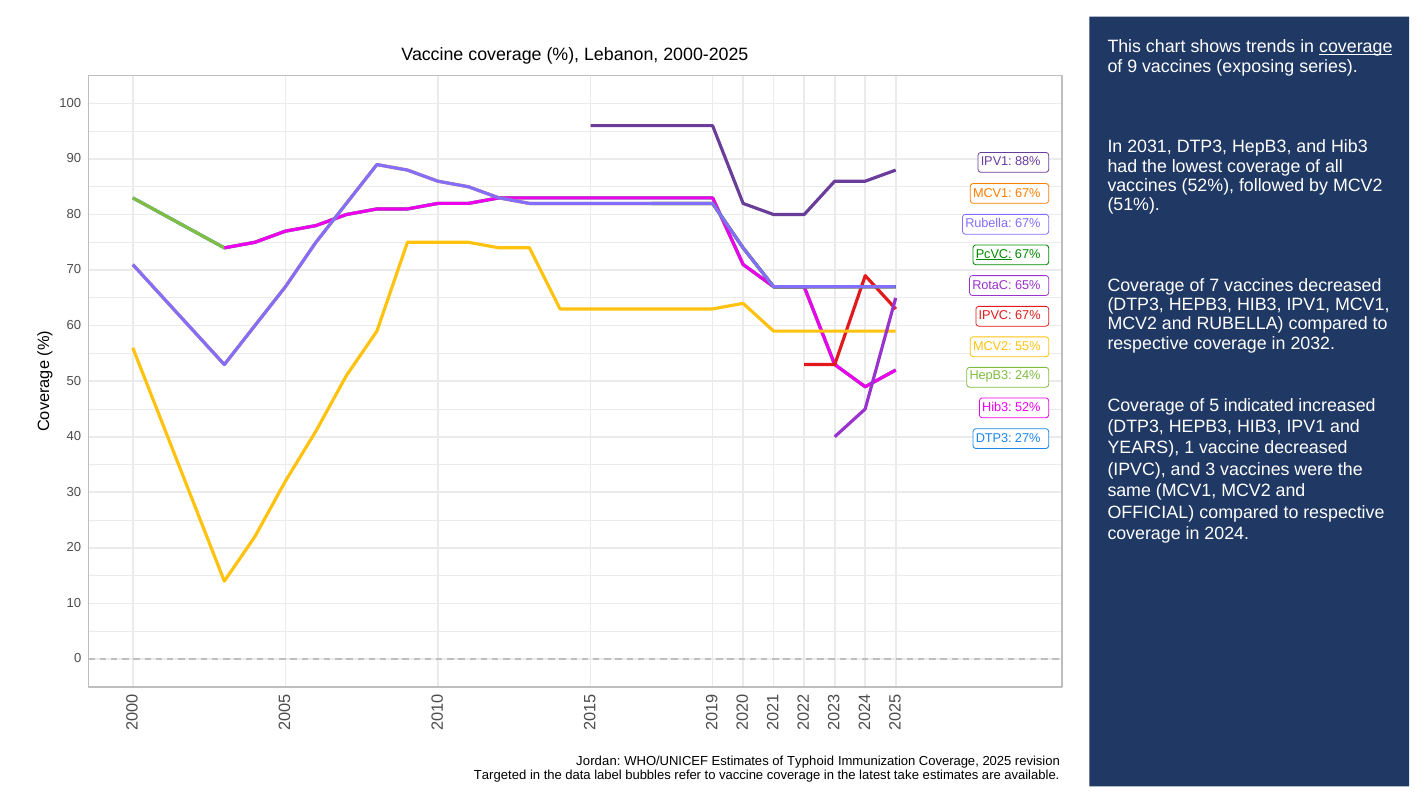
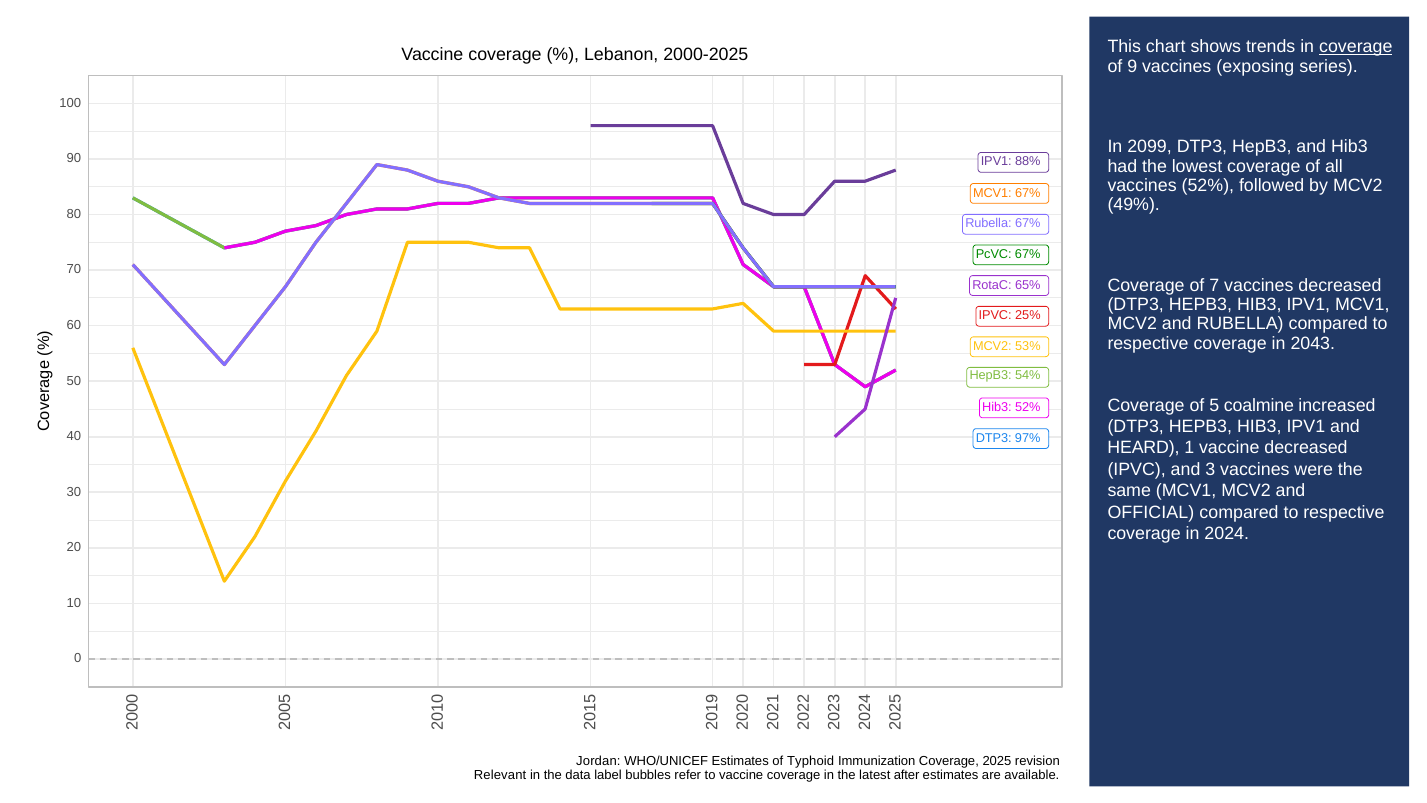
2031: 2031 -> 2099
51%: 51% -> 49%
PcVC underline: present -> none
IPVC 67%: 67% -> 25%
2032: 2032 -> 2043
55%: 55% -> 53%
24%: 24% -> 54%
indicated: indicated -> coalmine
27%: 27% -> 97%
YEARS: YEARS -> HEARD
Targeted: Targeted -> Relevant
take: take -> after
